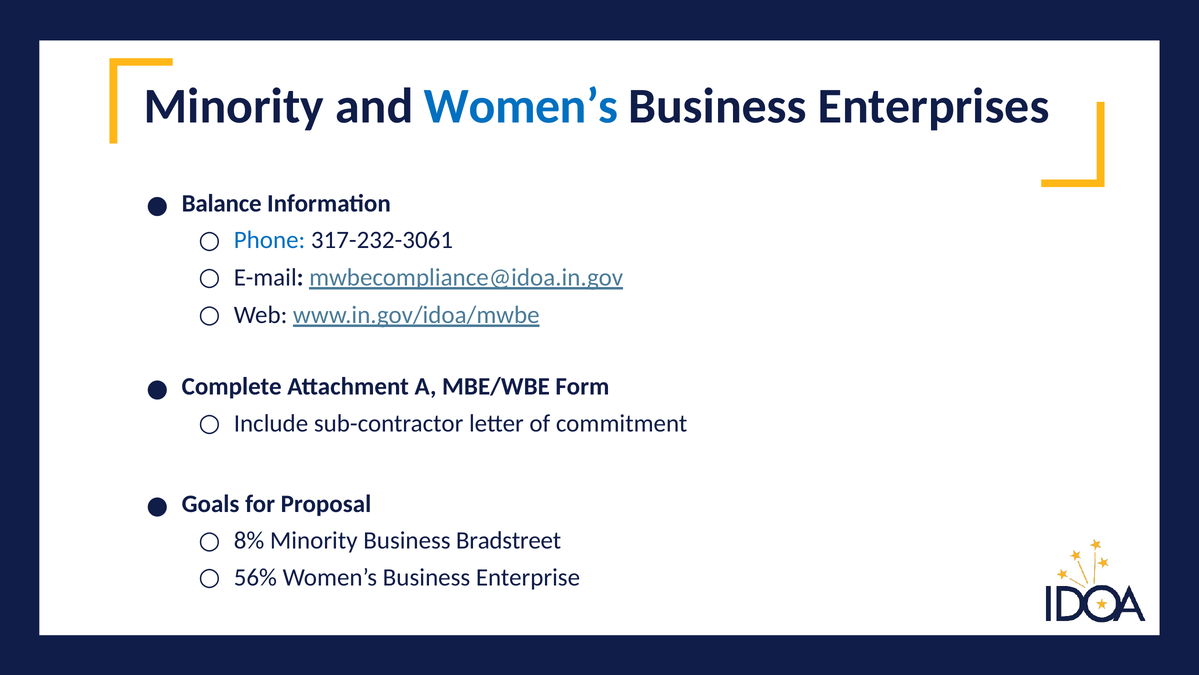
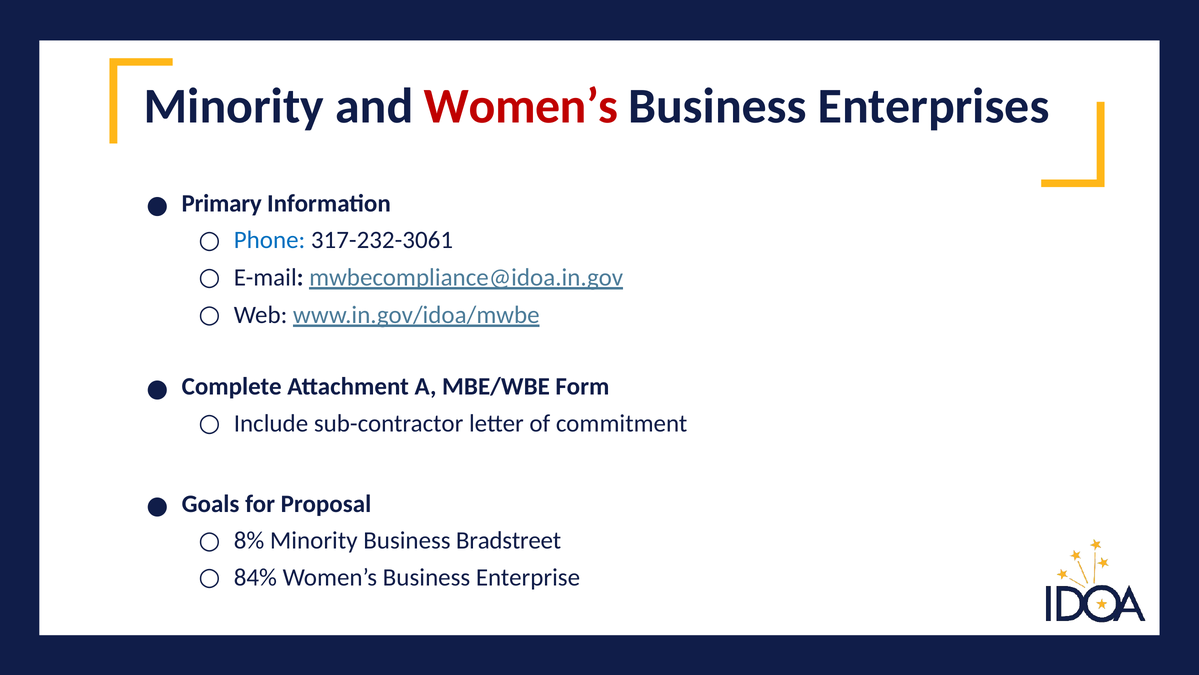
Women’s at (521, 106) colour: blue -> red
Balance: Balance -> Primary
56%: 56% -> 84%
